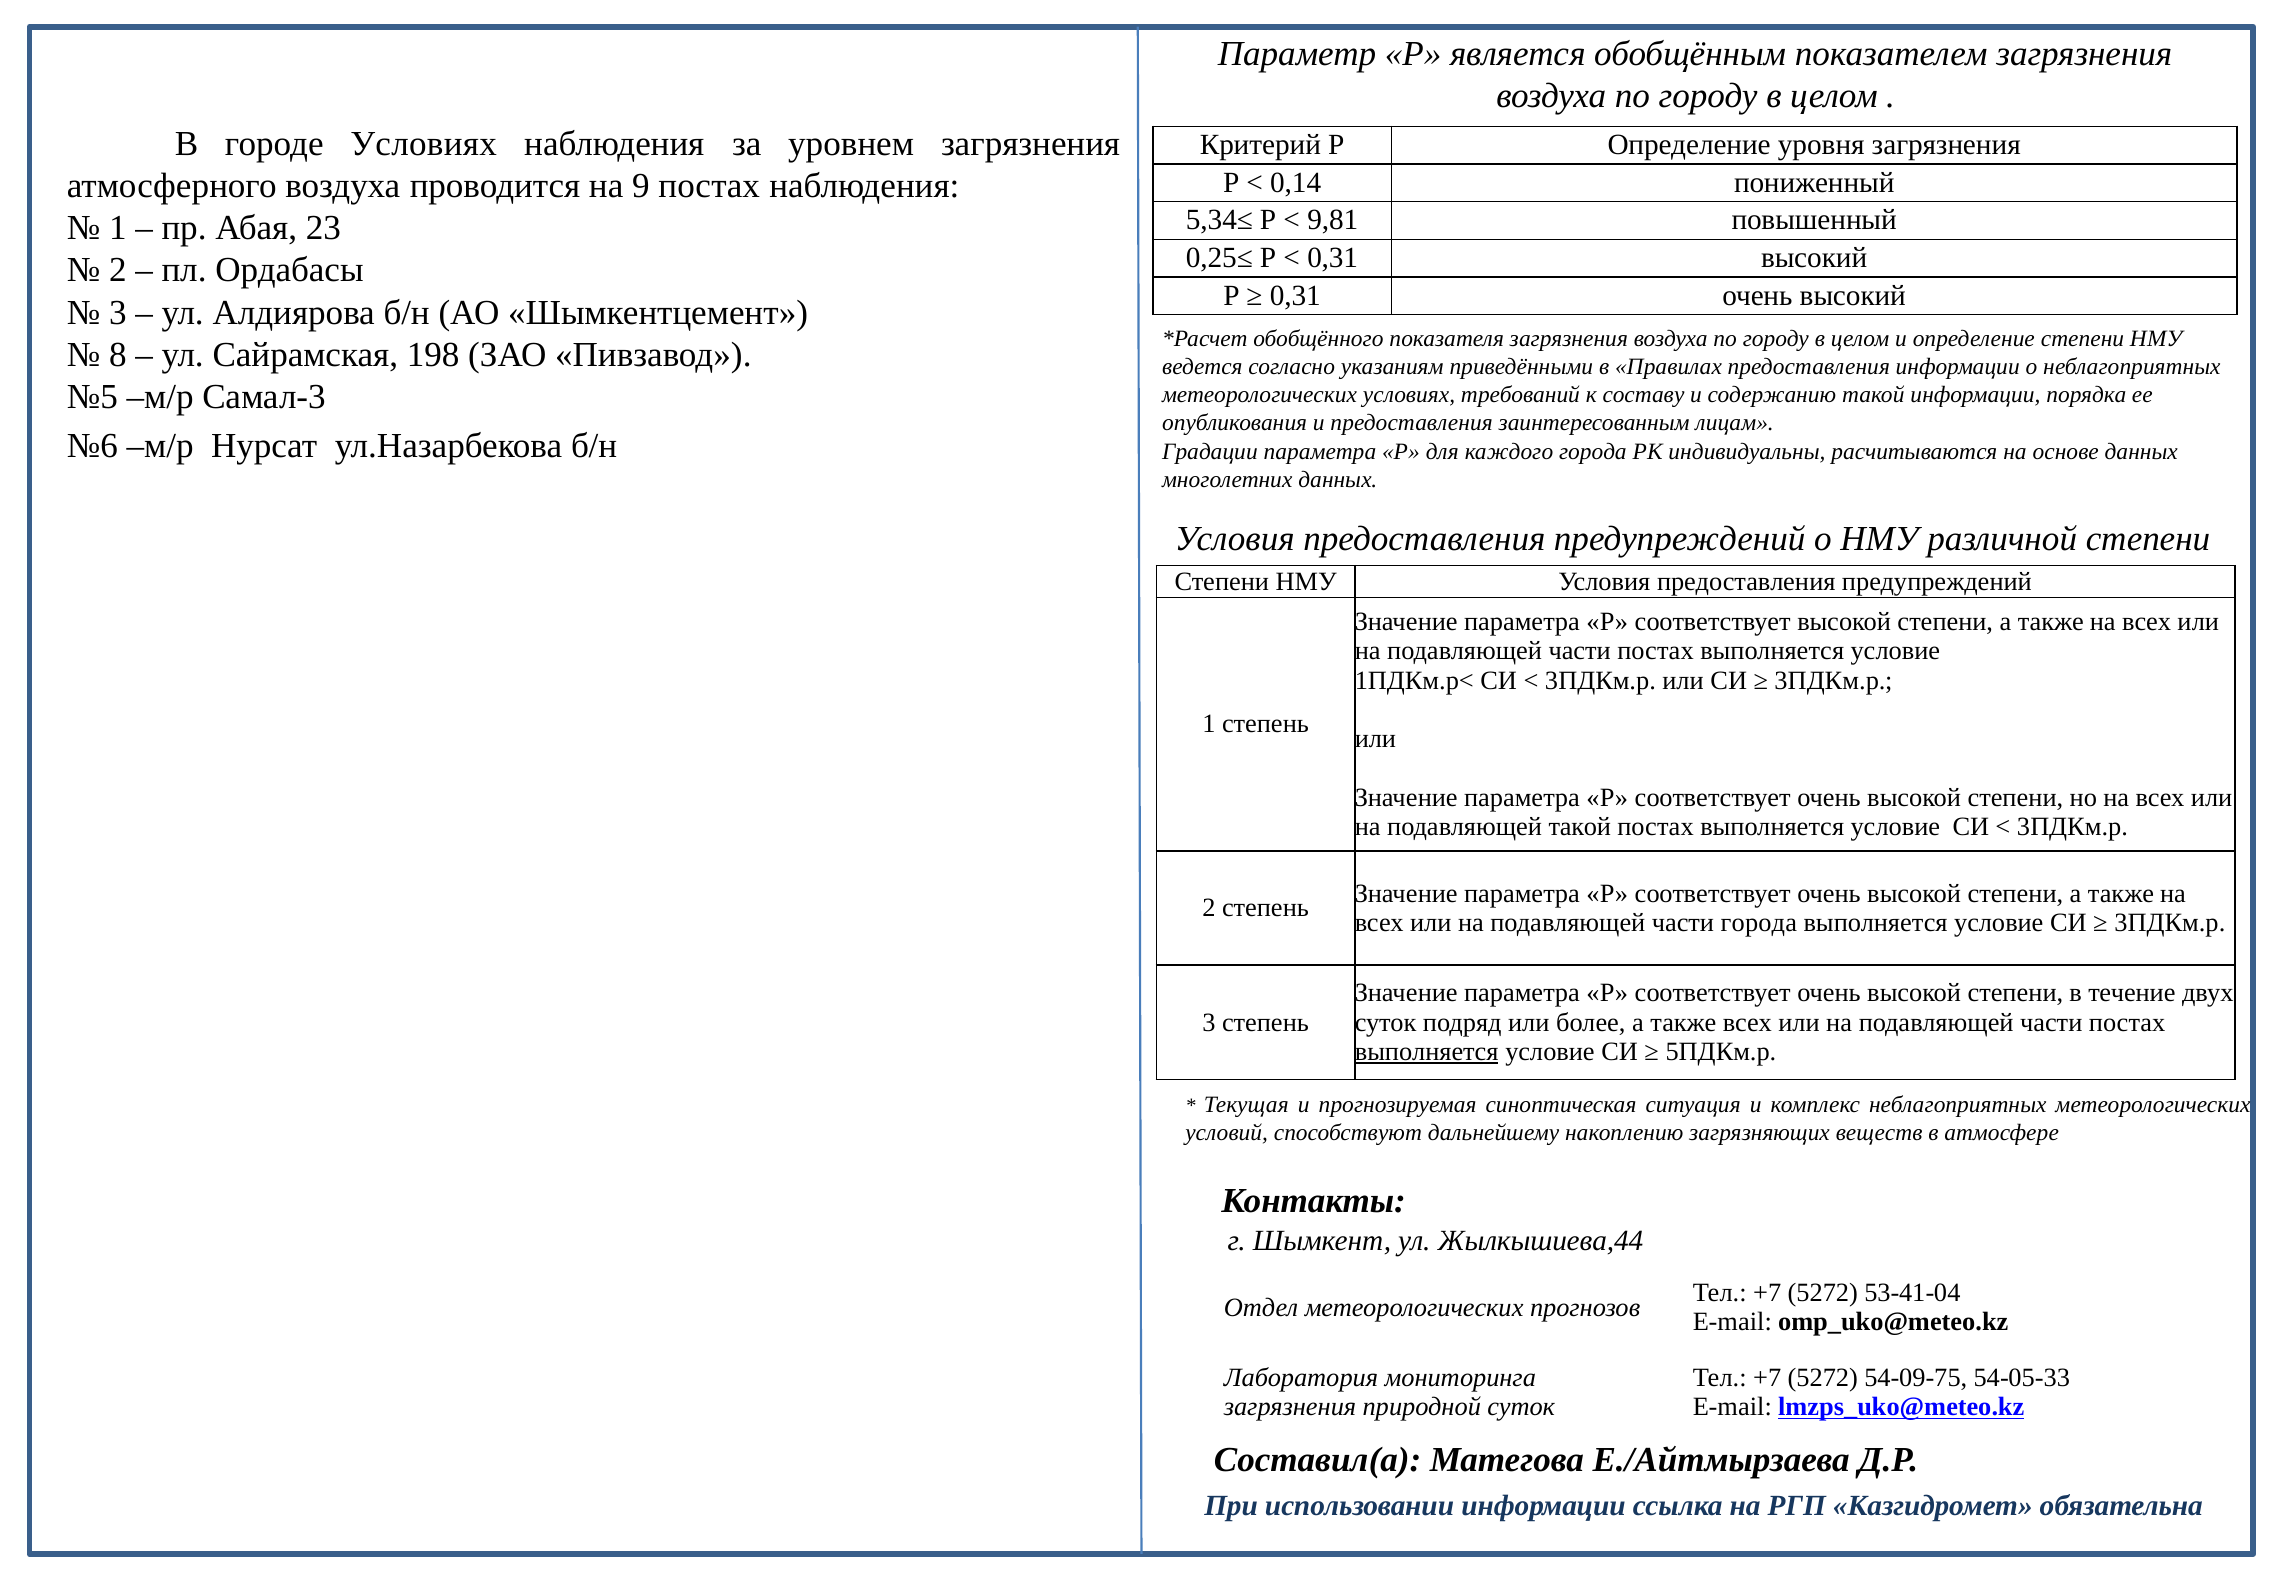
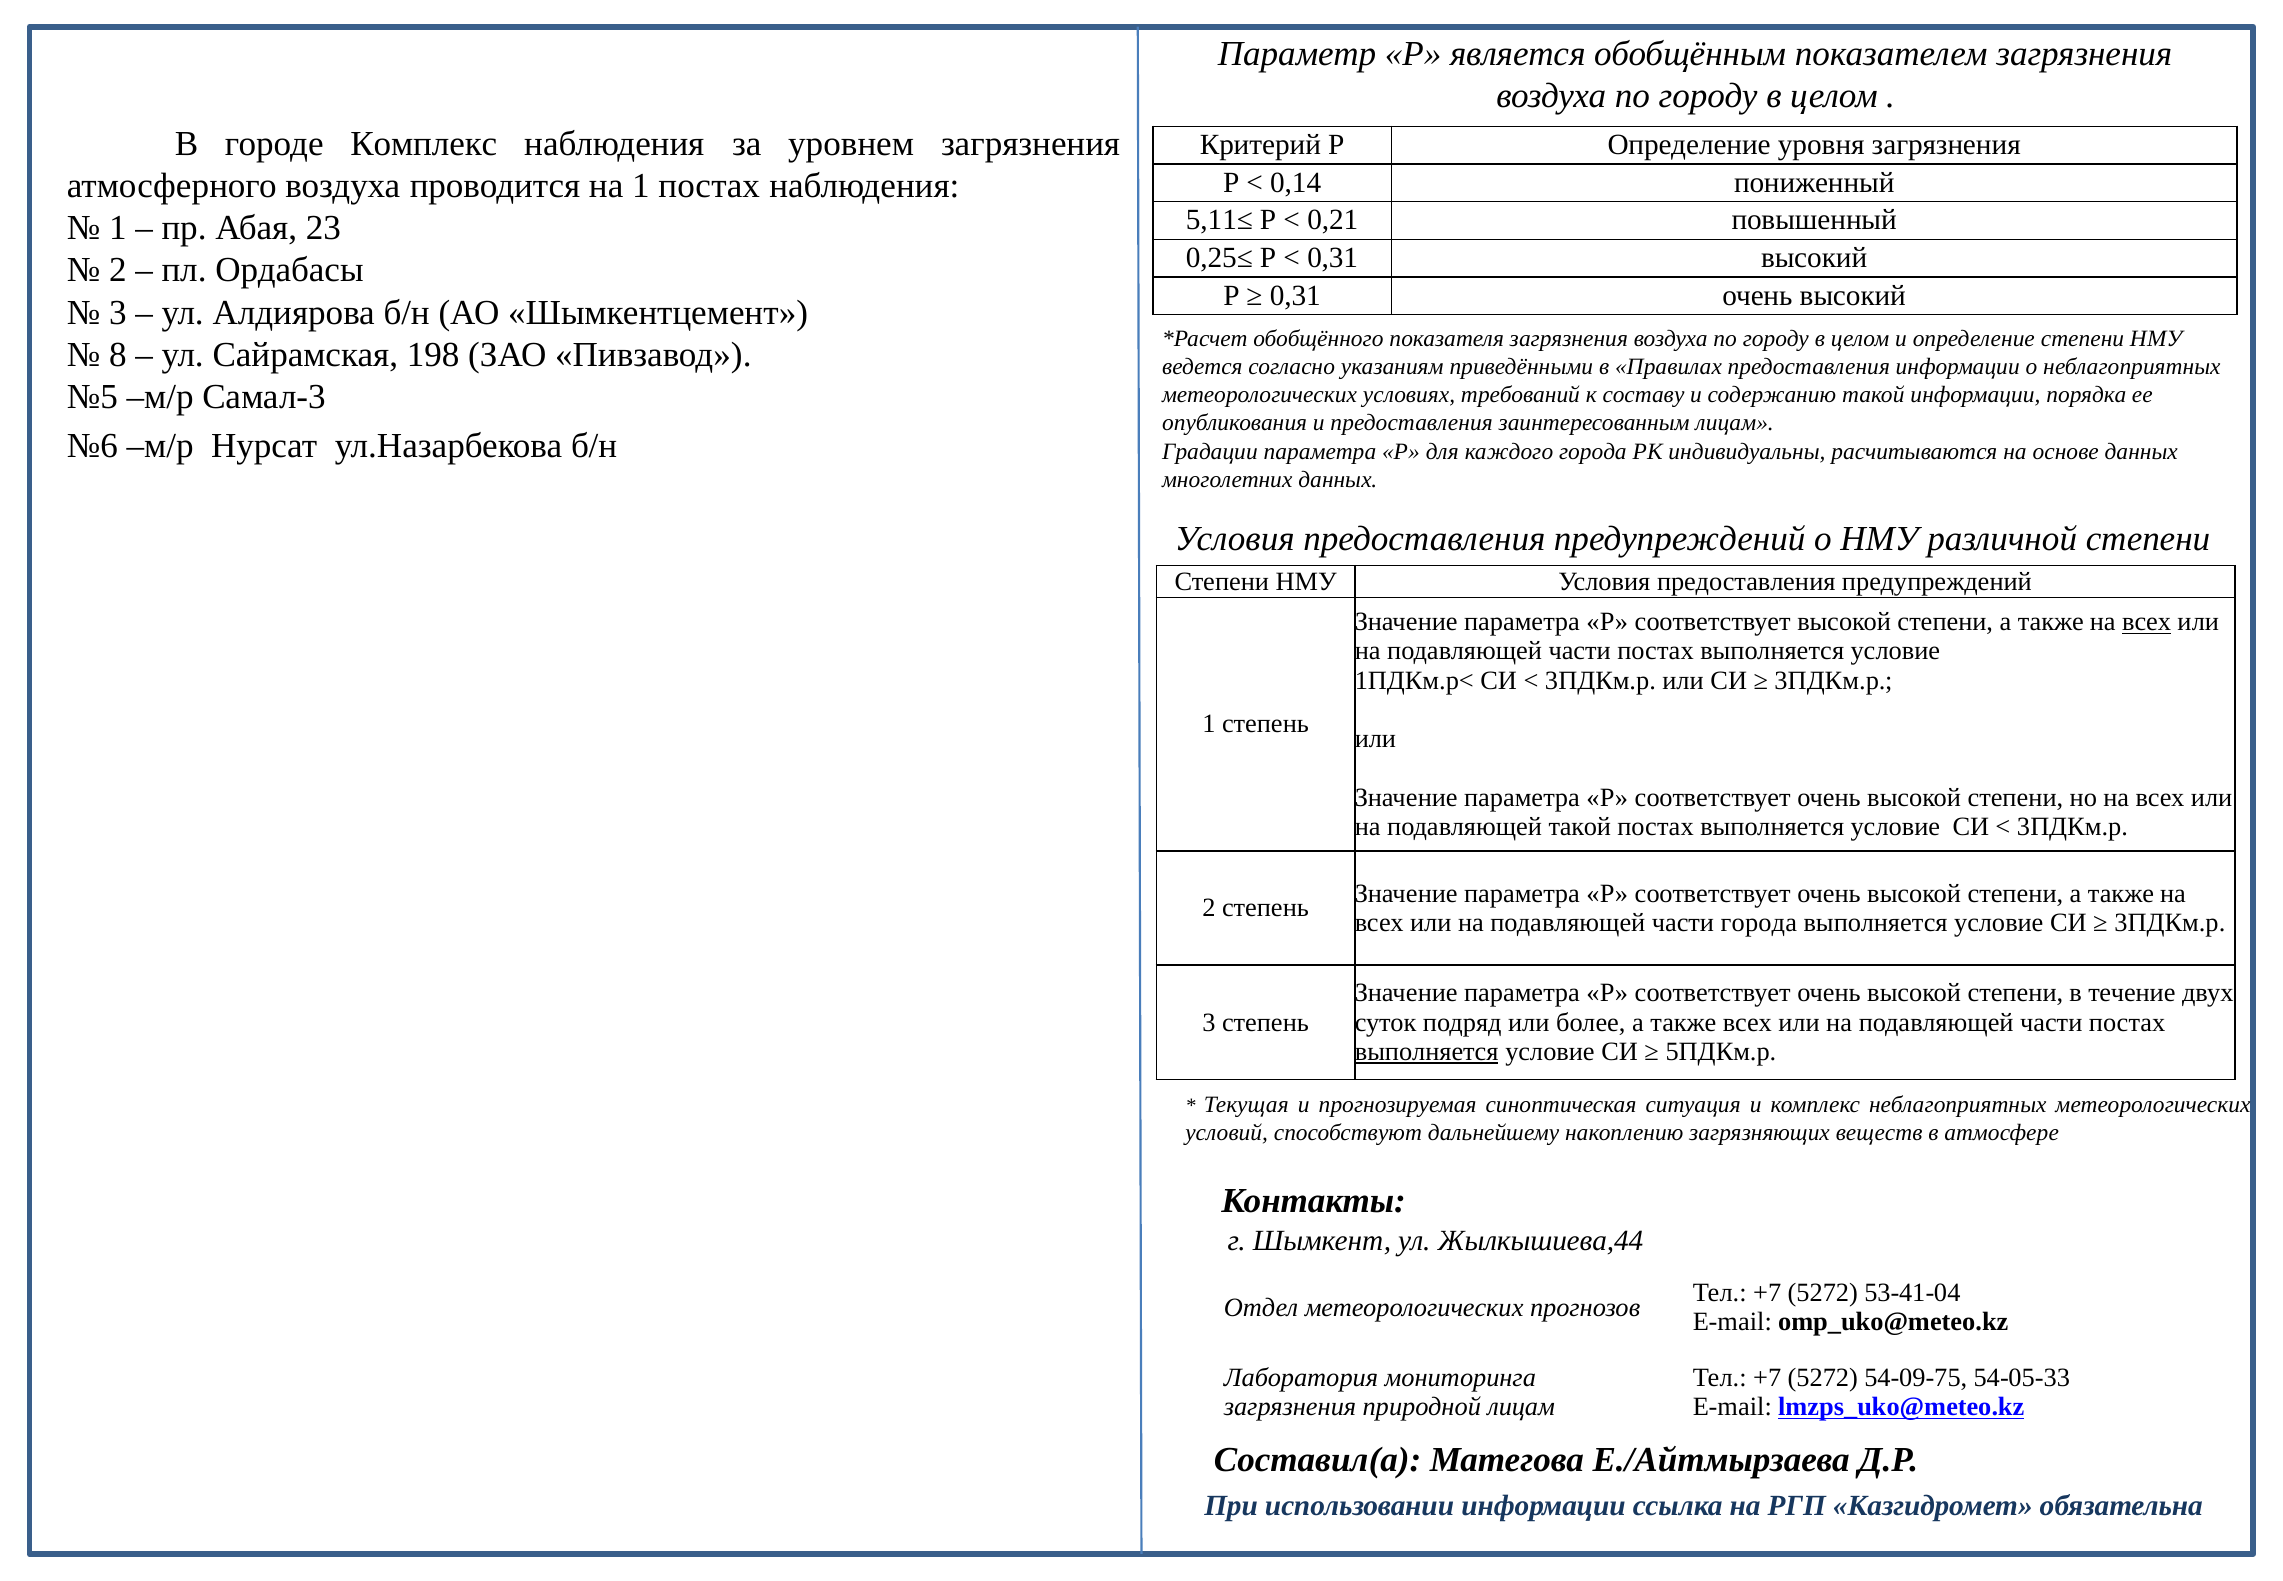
городе Условиях: Условиях -> Комплекс
на 9: 9 -> 1
5,34≤: 5,34≤ -> 5,11≤
9,81: 9,81 -> 0,21
всех at (2147, 622) underline: none -> present
природной суток: суток -> лицам
